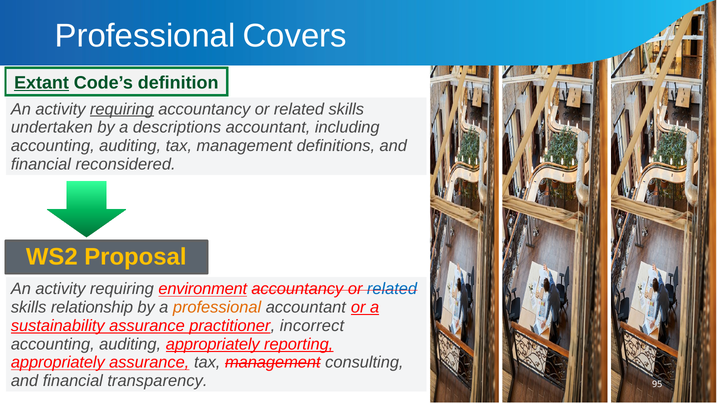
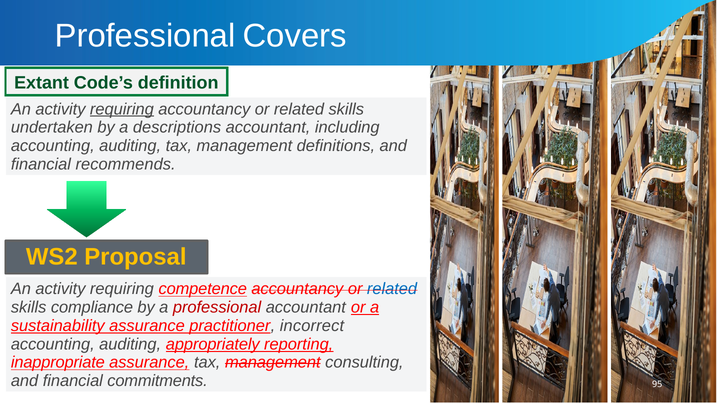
Extant underline: present -> none
reconsidered: reconsidered -> recommends
environment: environment -> competence
relationship: relationship -> compliance
professional at (217, 308) colour: orange -> red
appropriately at (58, 363): appropriately -> inappropriate
transparency: transparency -> commitments
